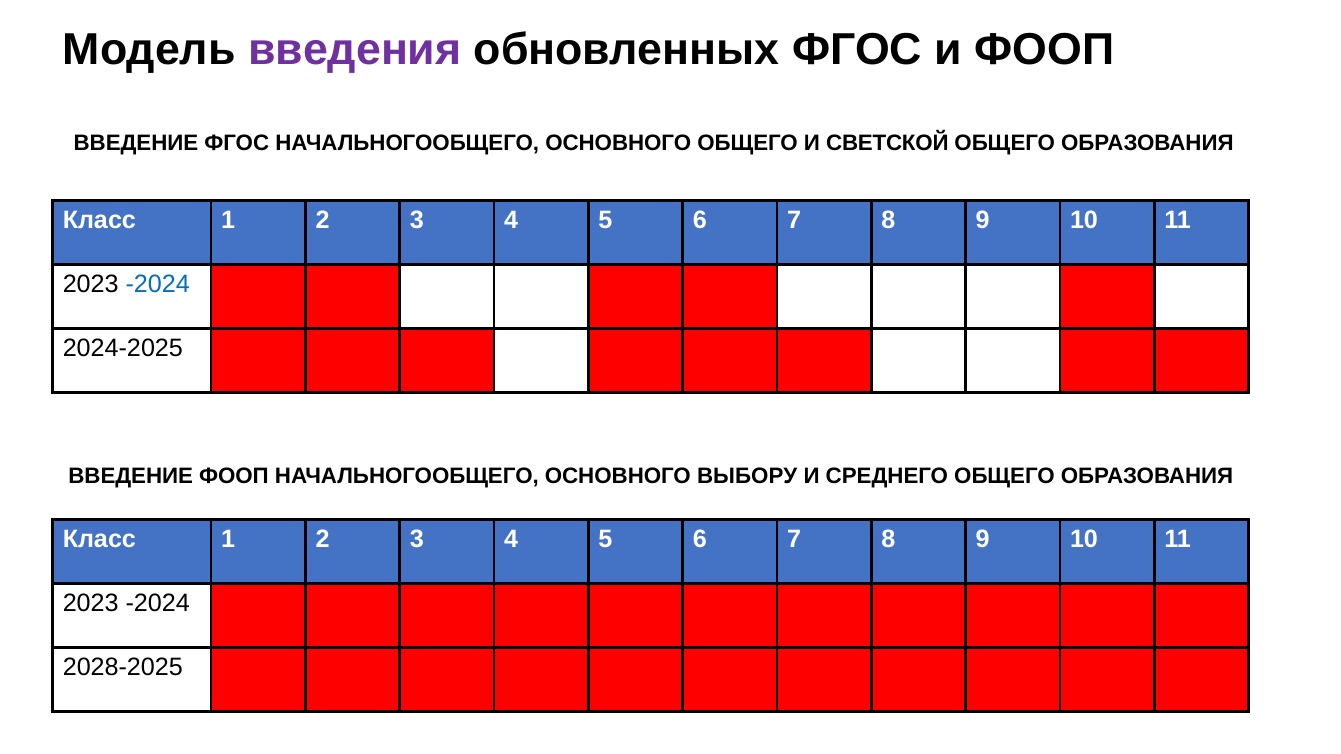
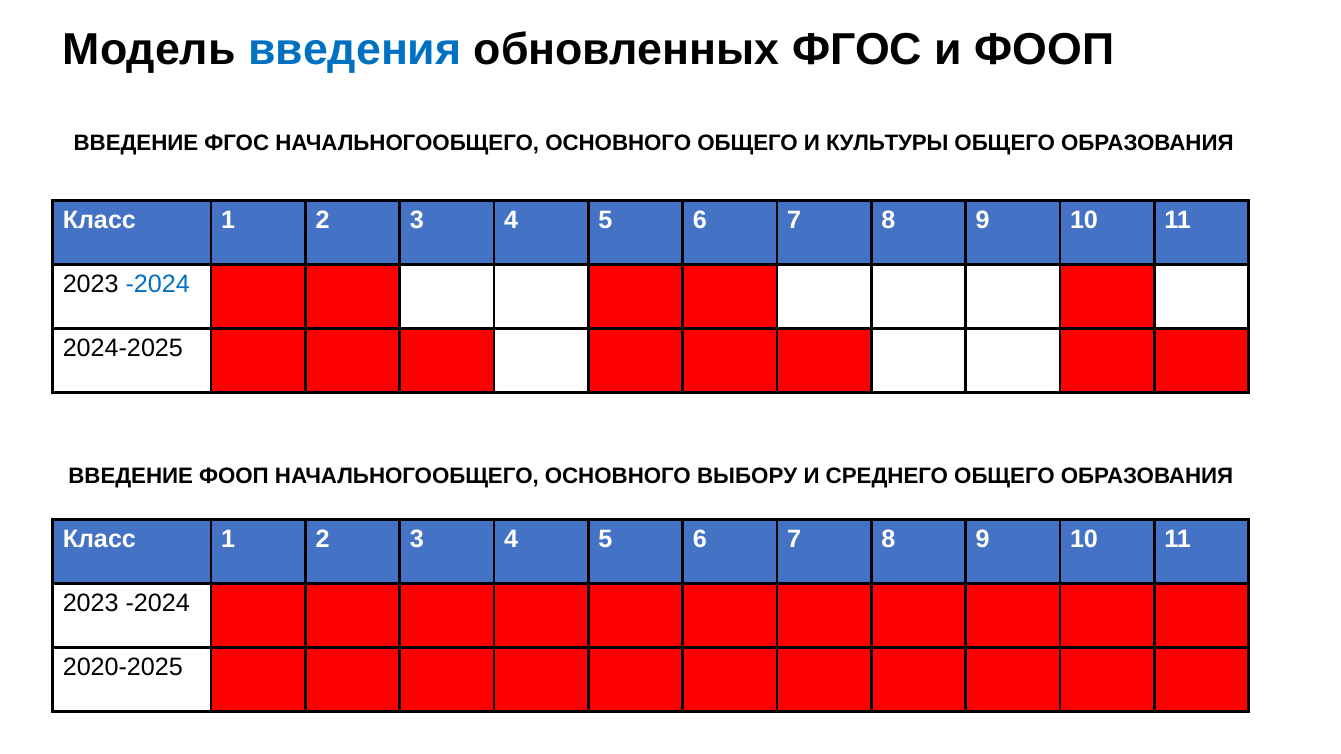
введения colour: purple -> blue
СВЕТСКОЙ: СВЕТСКОЙ -> КУЛЬТУРЫ
2028-2025: 2028-2025 -> 2020-2025
